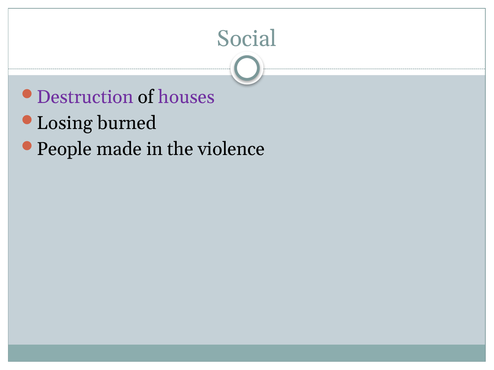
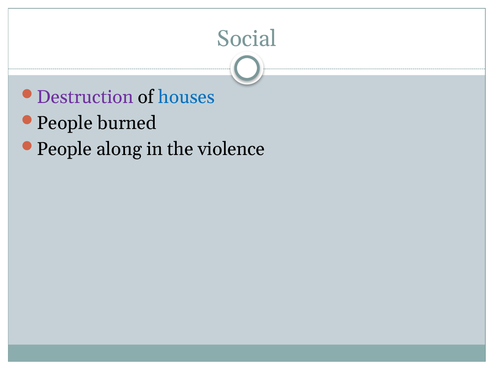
houses colour: purple -> blue
Losing at (65, 123): Losing -> People
made: made -> along
